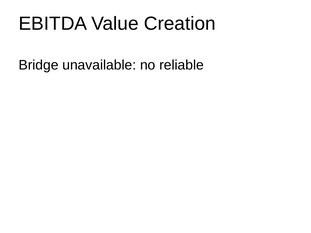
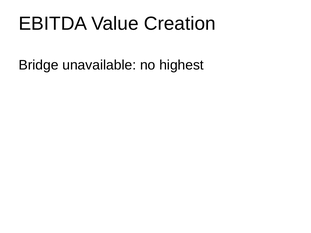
reliable: reliable -> highest
